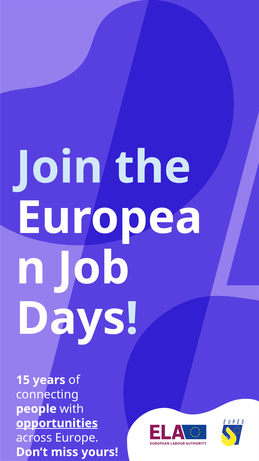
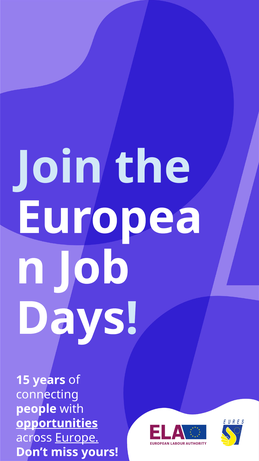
Europe underline: none -> present
